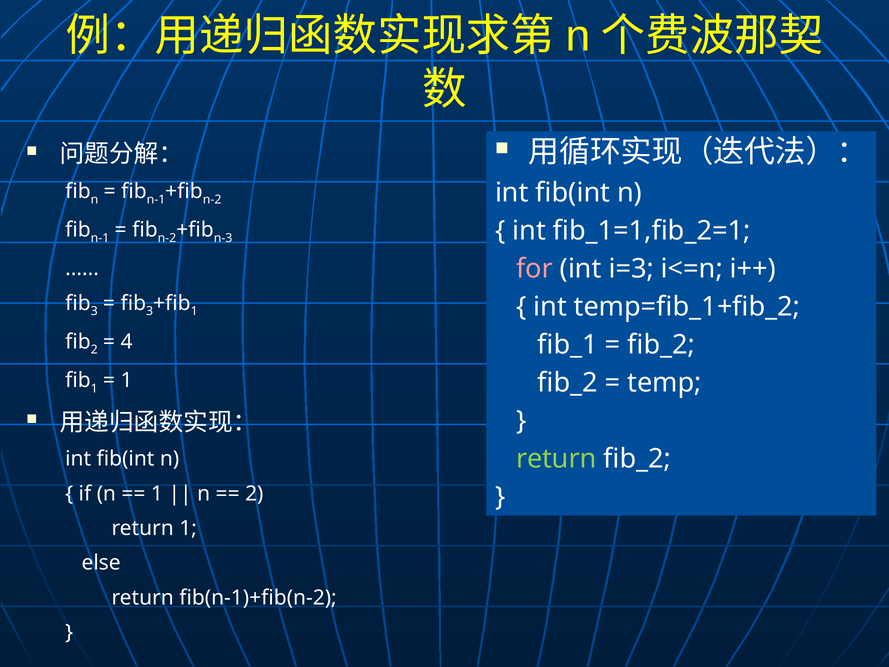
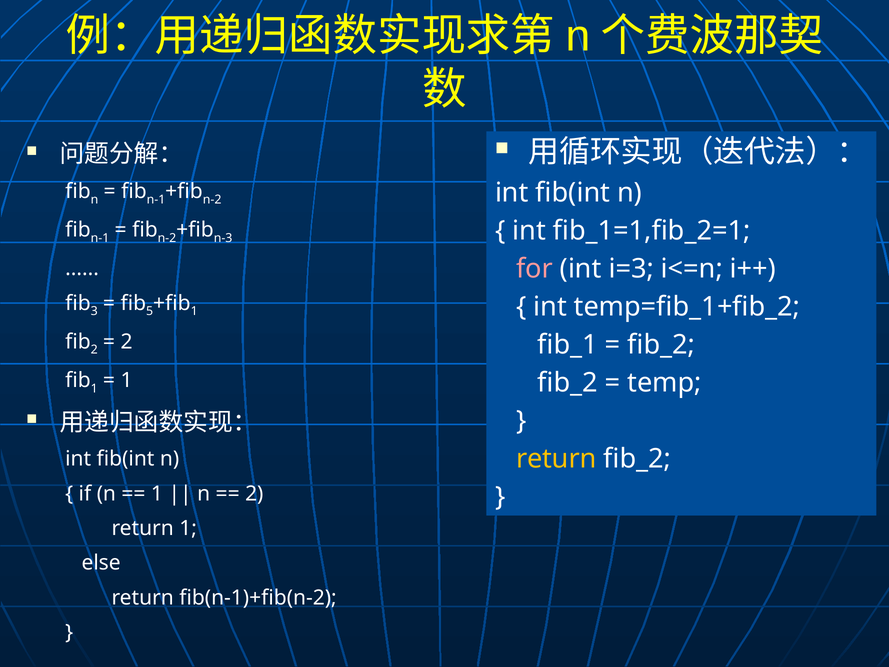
3 at (150, 311): 3 -> 5
4 at (127, 342): 4 -> 2
return at (556, 459) colour: light green -> yellow
